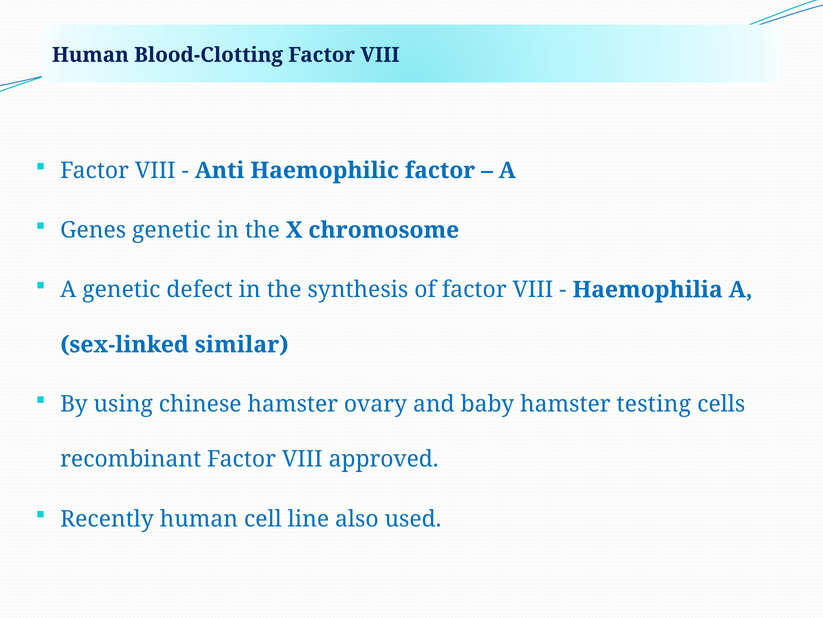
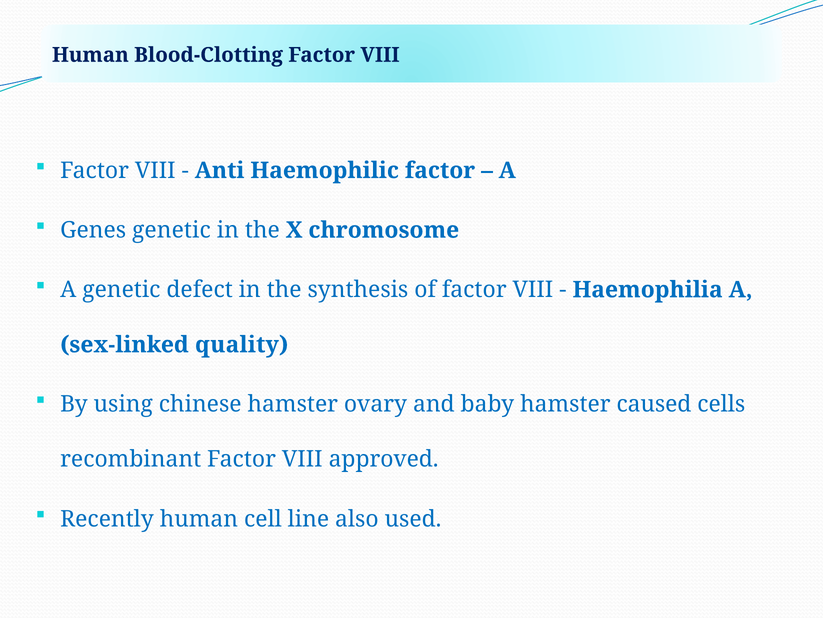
similar: similar -> quality
testing: testing -> caused
